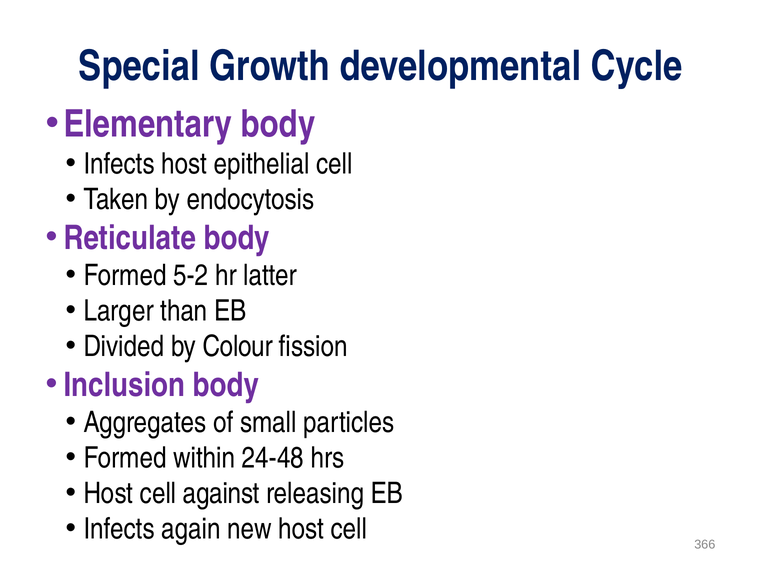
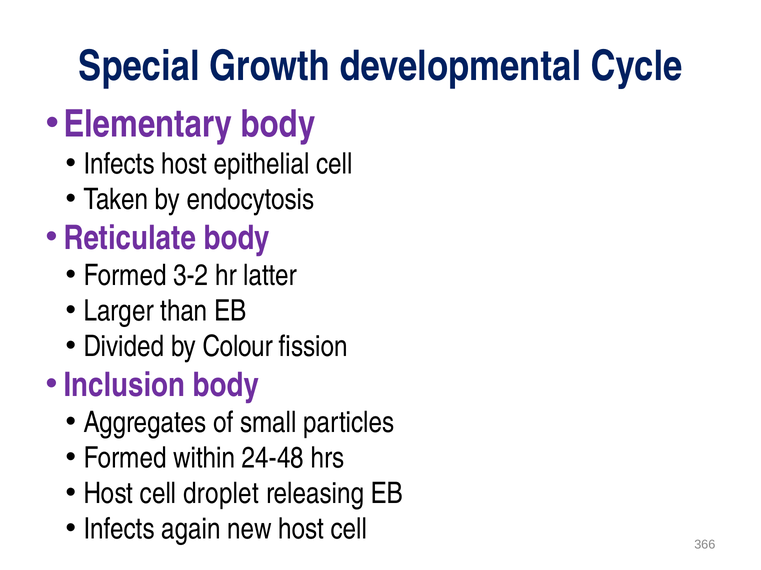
5-2: 5-2 -> 3-2
against: against -> droplet
